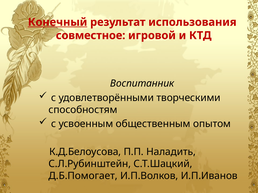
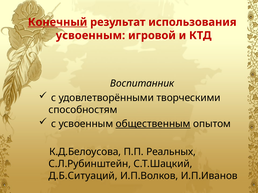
совместное at (91, 36): совместное -> усвоенным
общественным underline: none -> present
Наладить: Наладить -> Реальных
Д.Б.Помогает: Д.Б.Помогает -> Д.Б.Ситуаций
